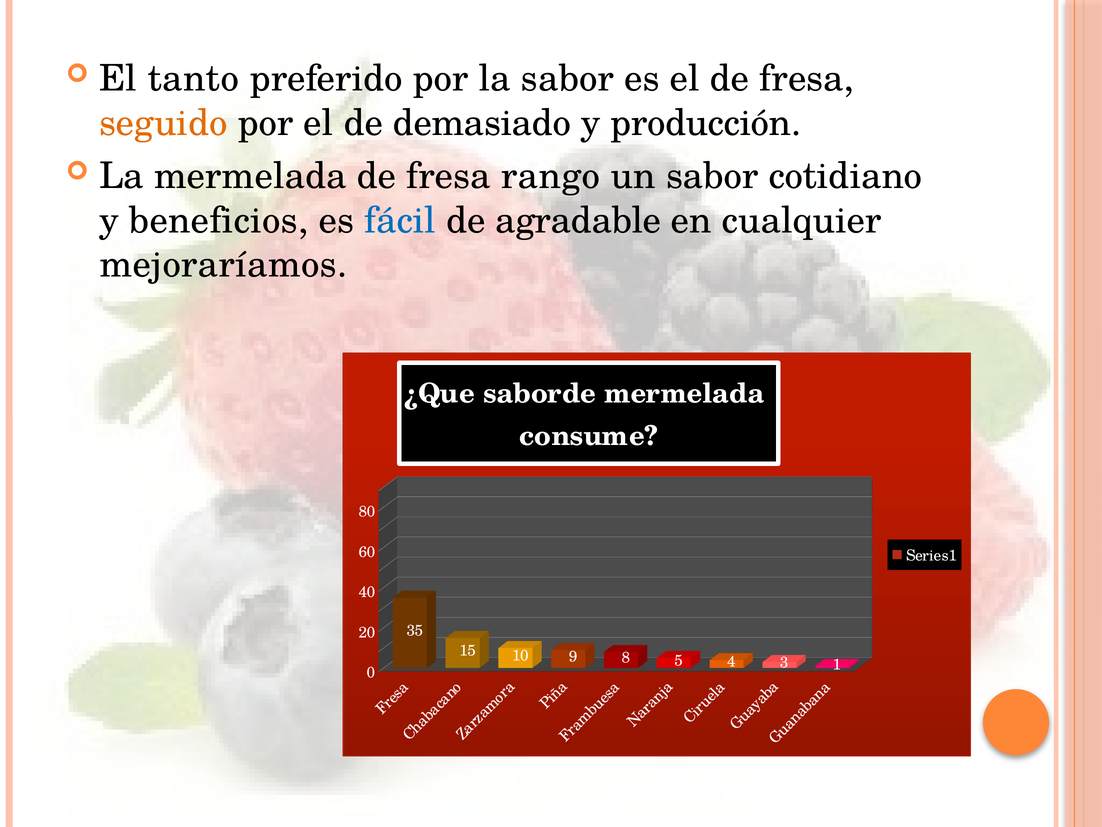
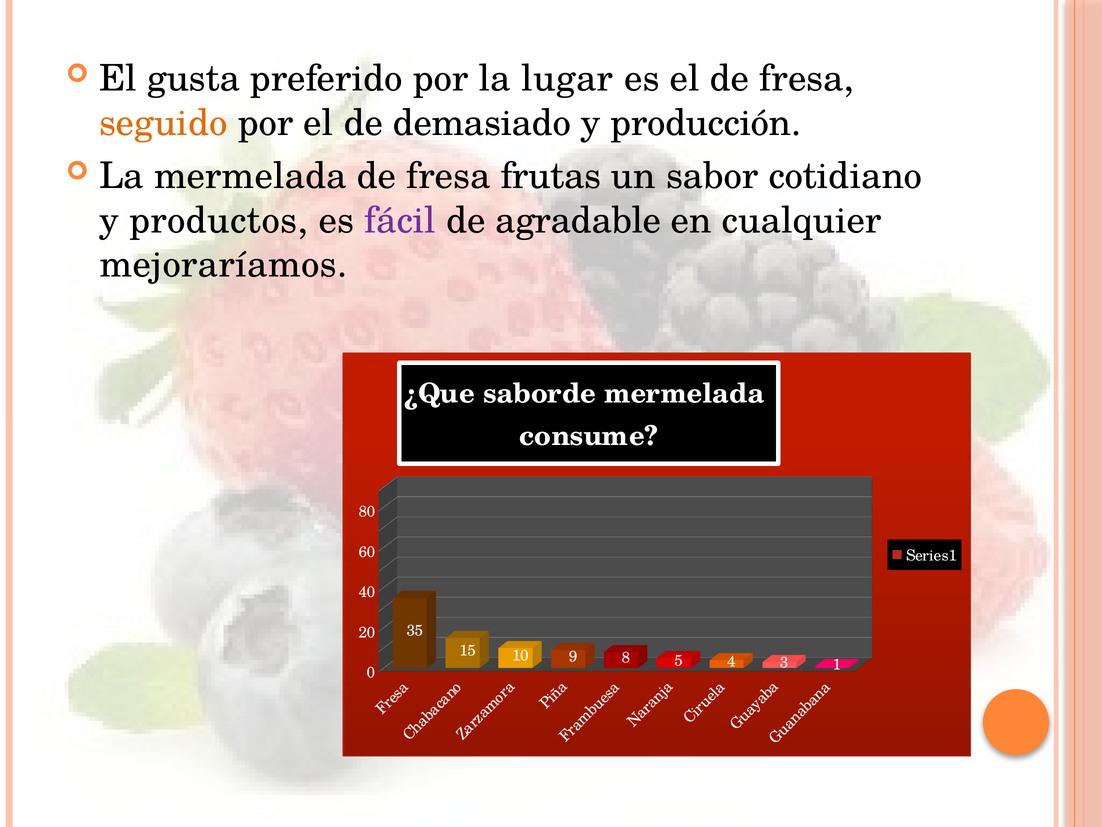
tanto: tanto -> gusta
la sabor: sabor -> lugar
rango: rango -> frutas
beneficios: beneficios -> productos
fácil colour: blue -> purple
